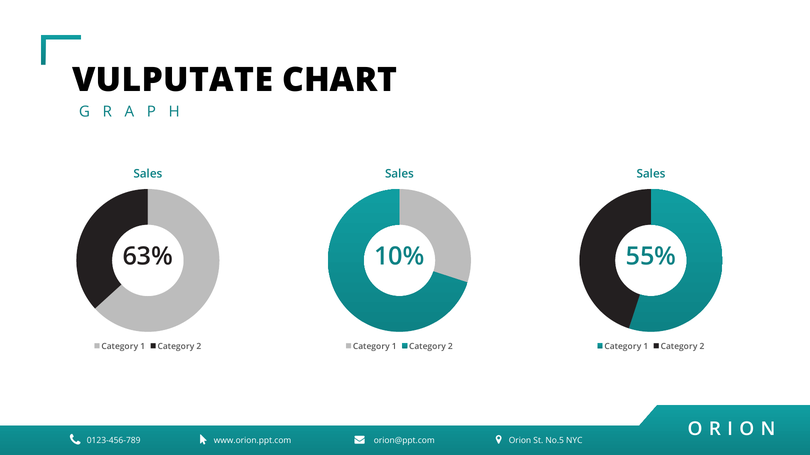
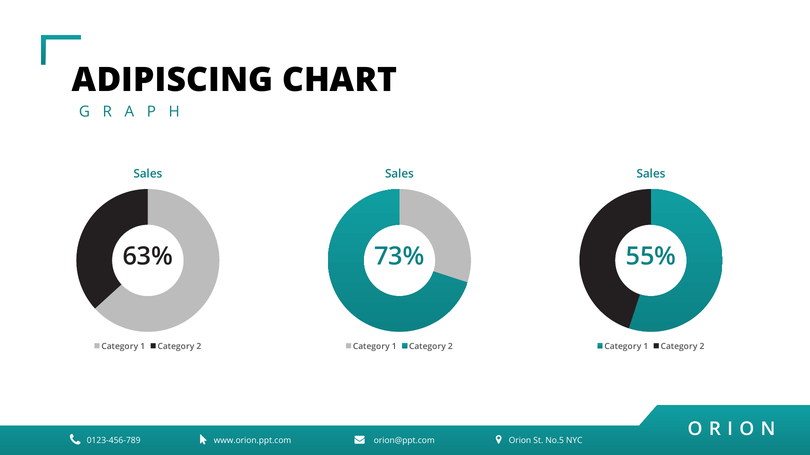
VULPUTATE: VULPUTATE -> ADIPISCING
10%: 10% -> 73%
